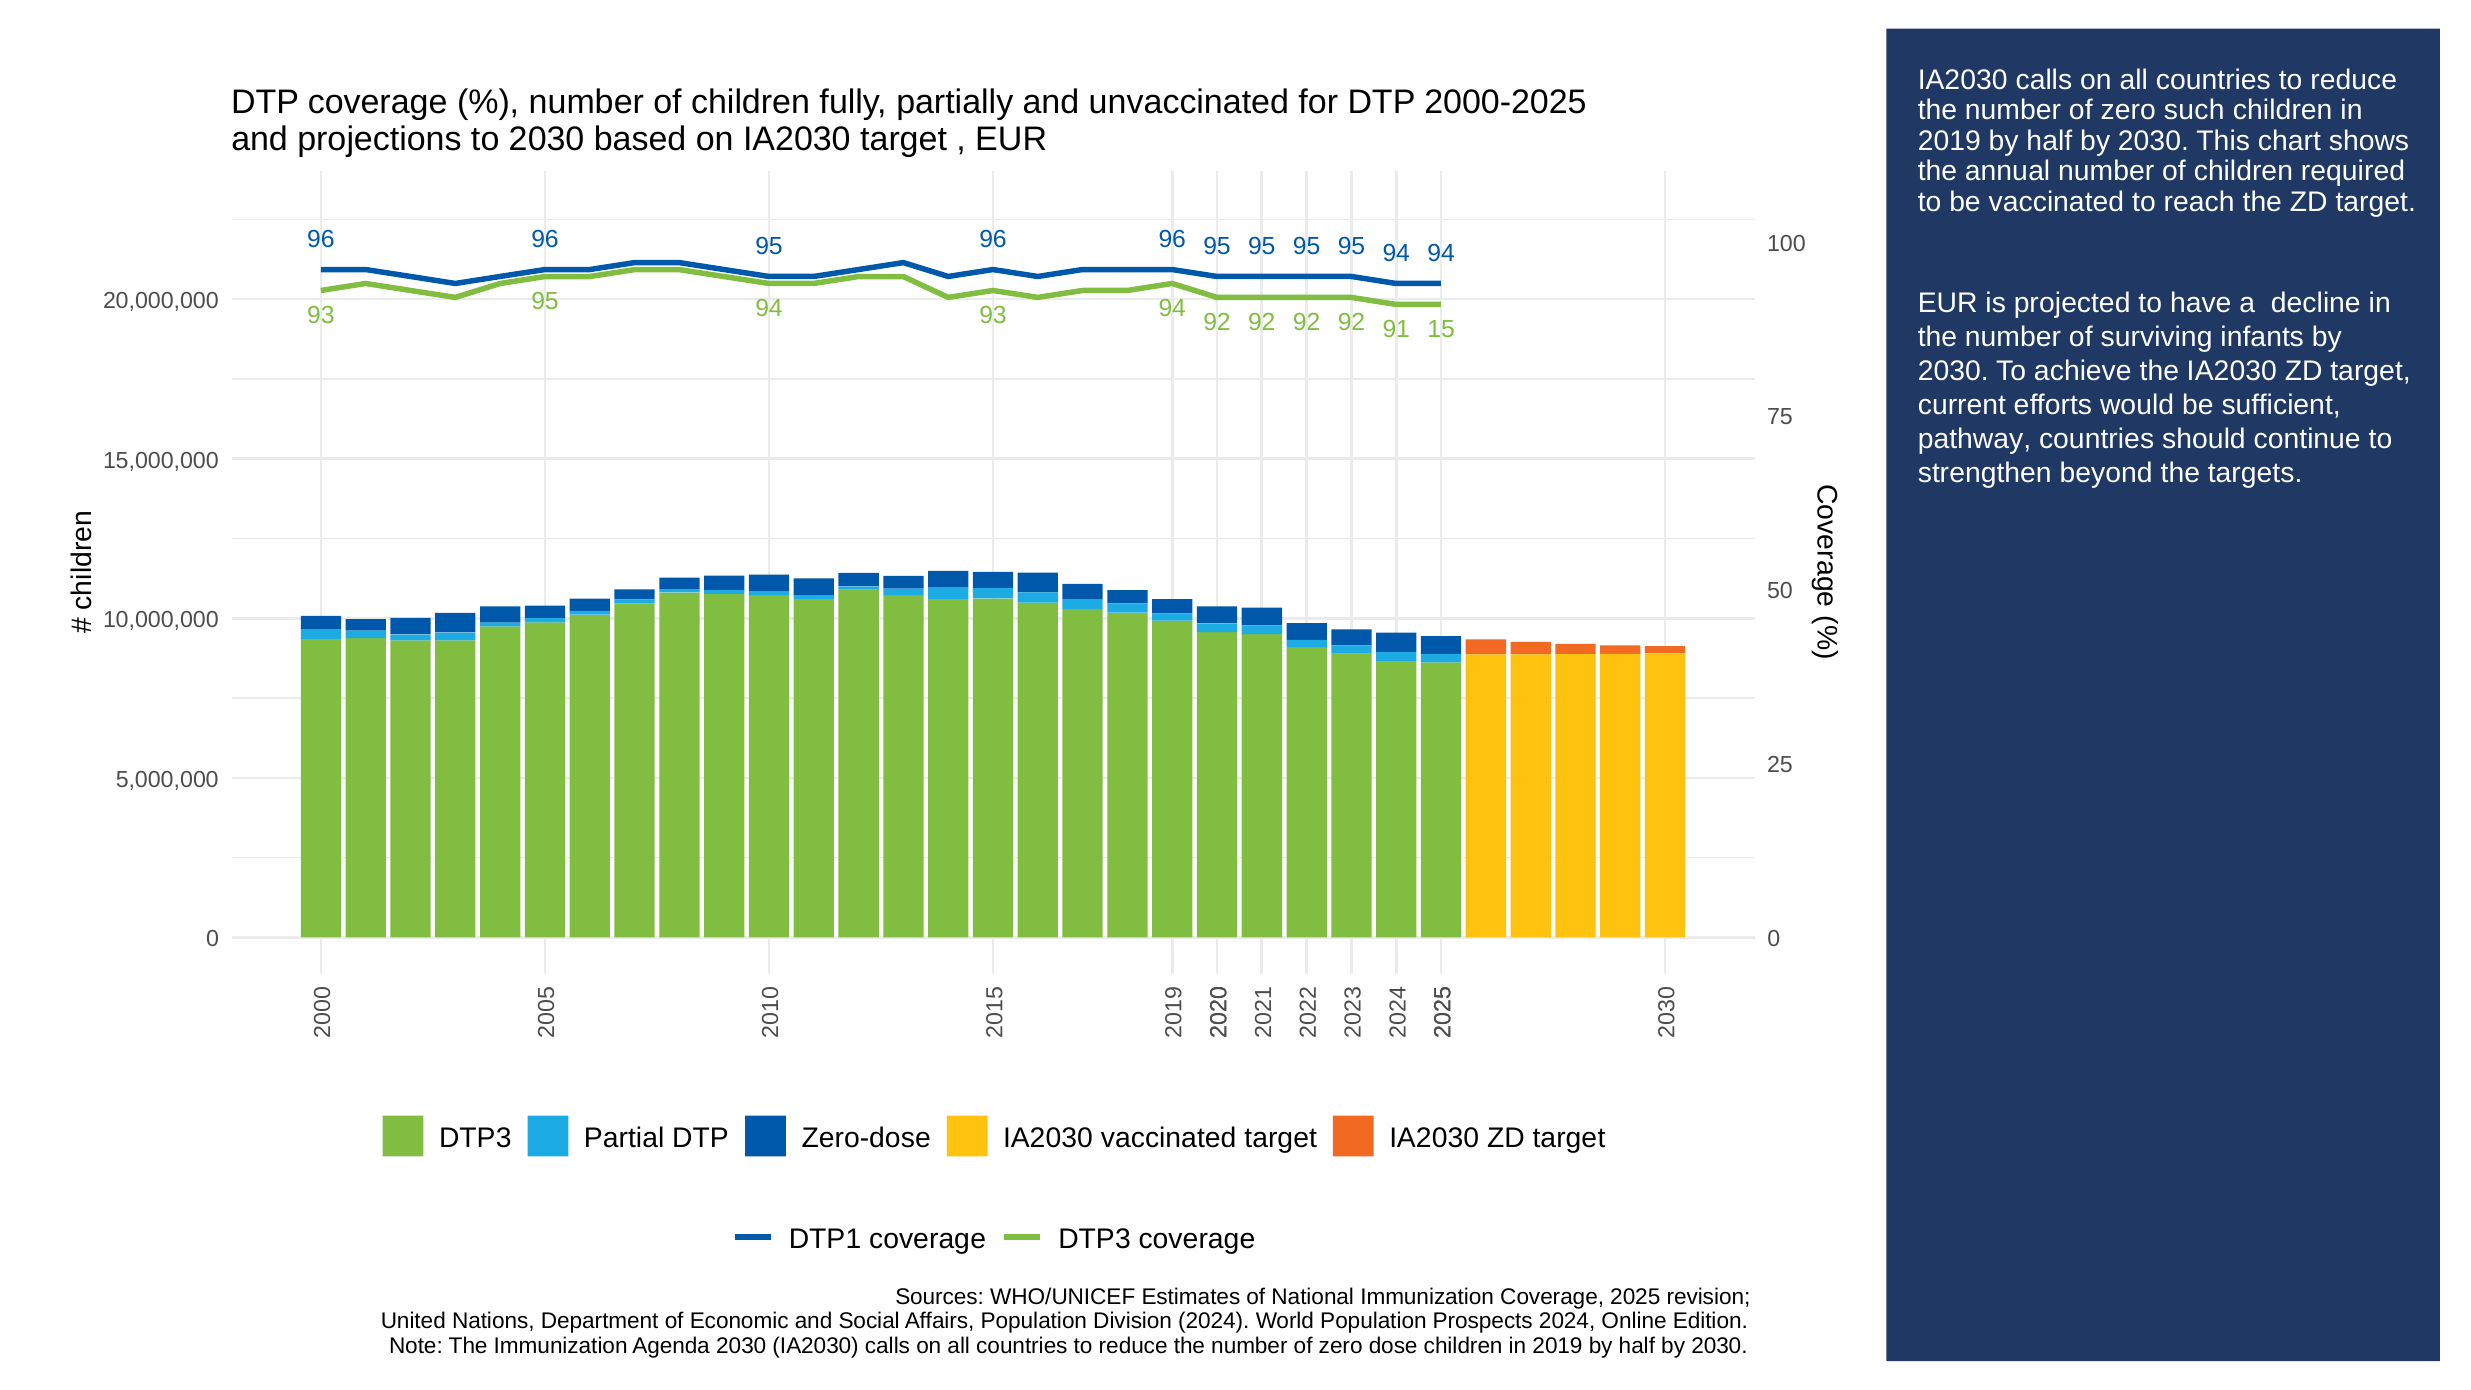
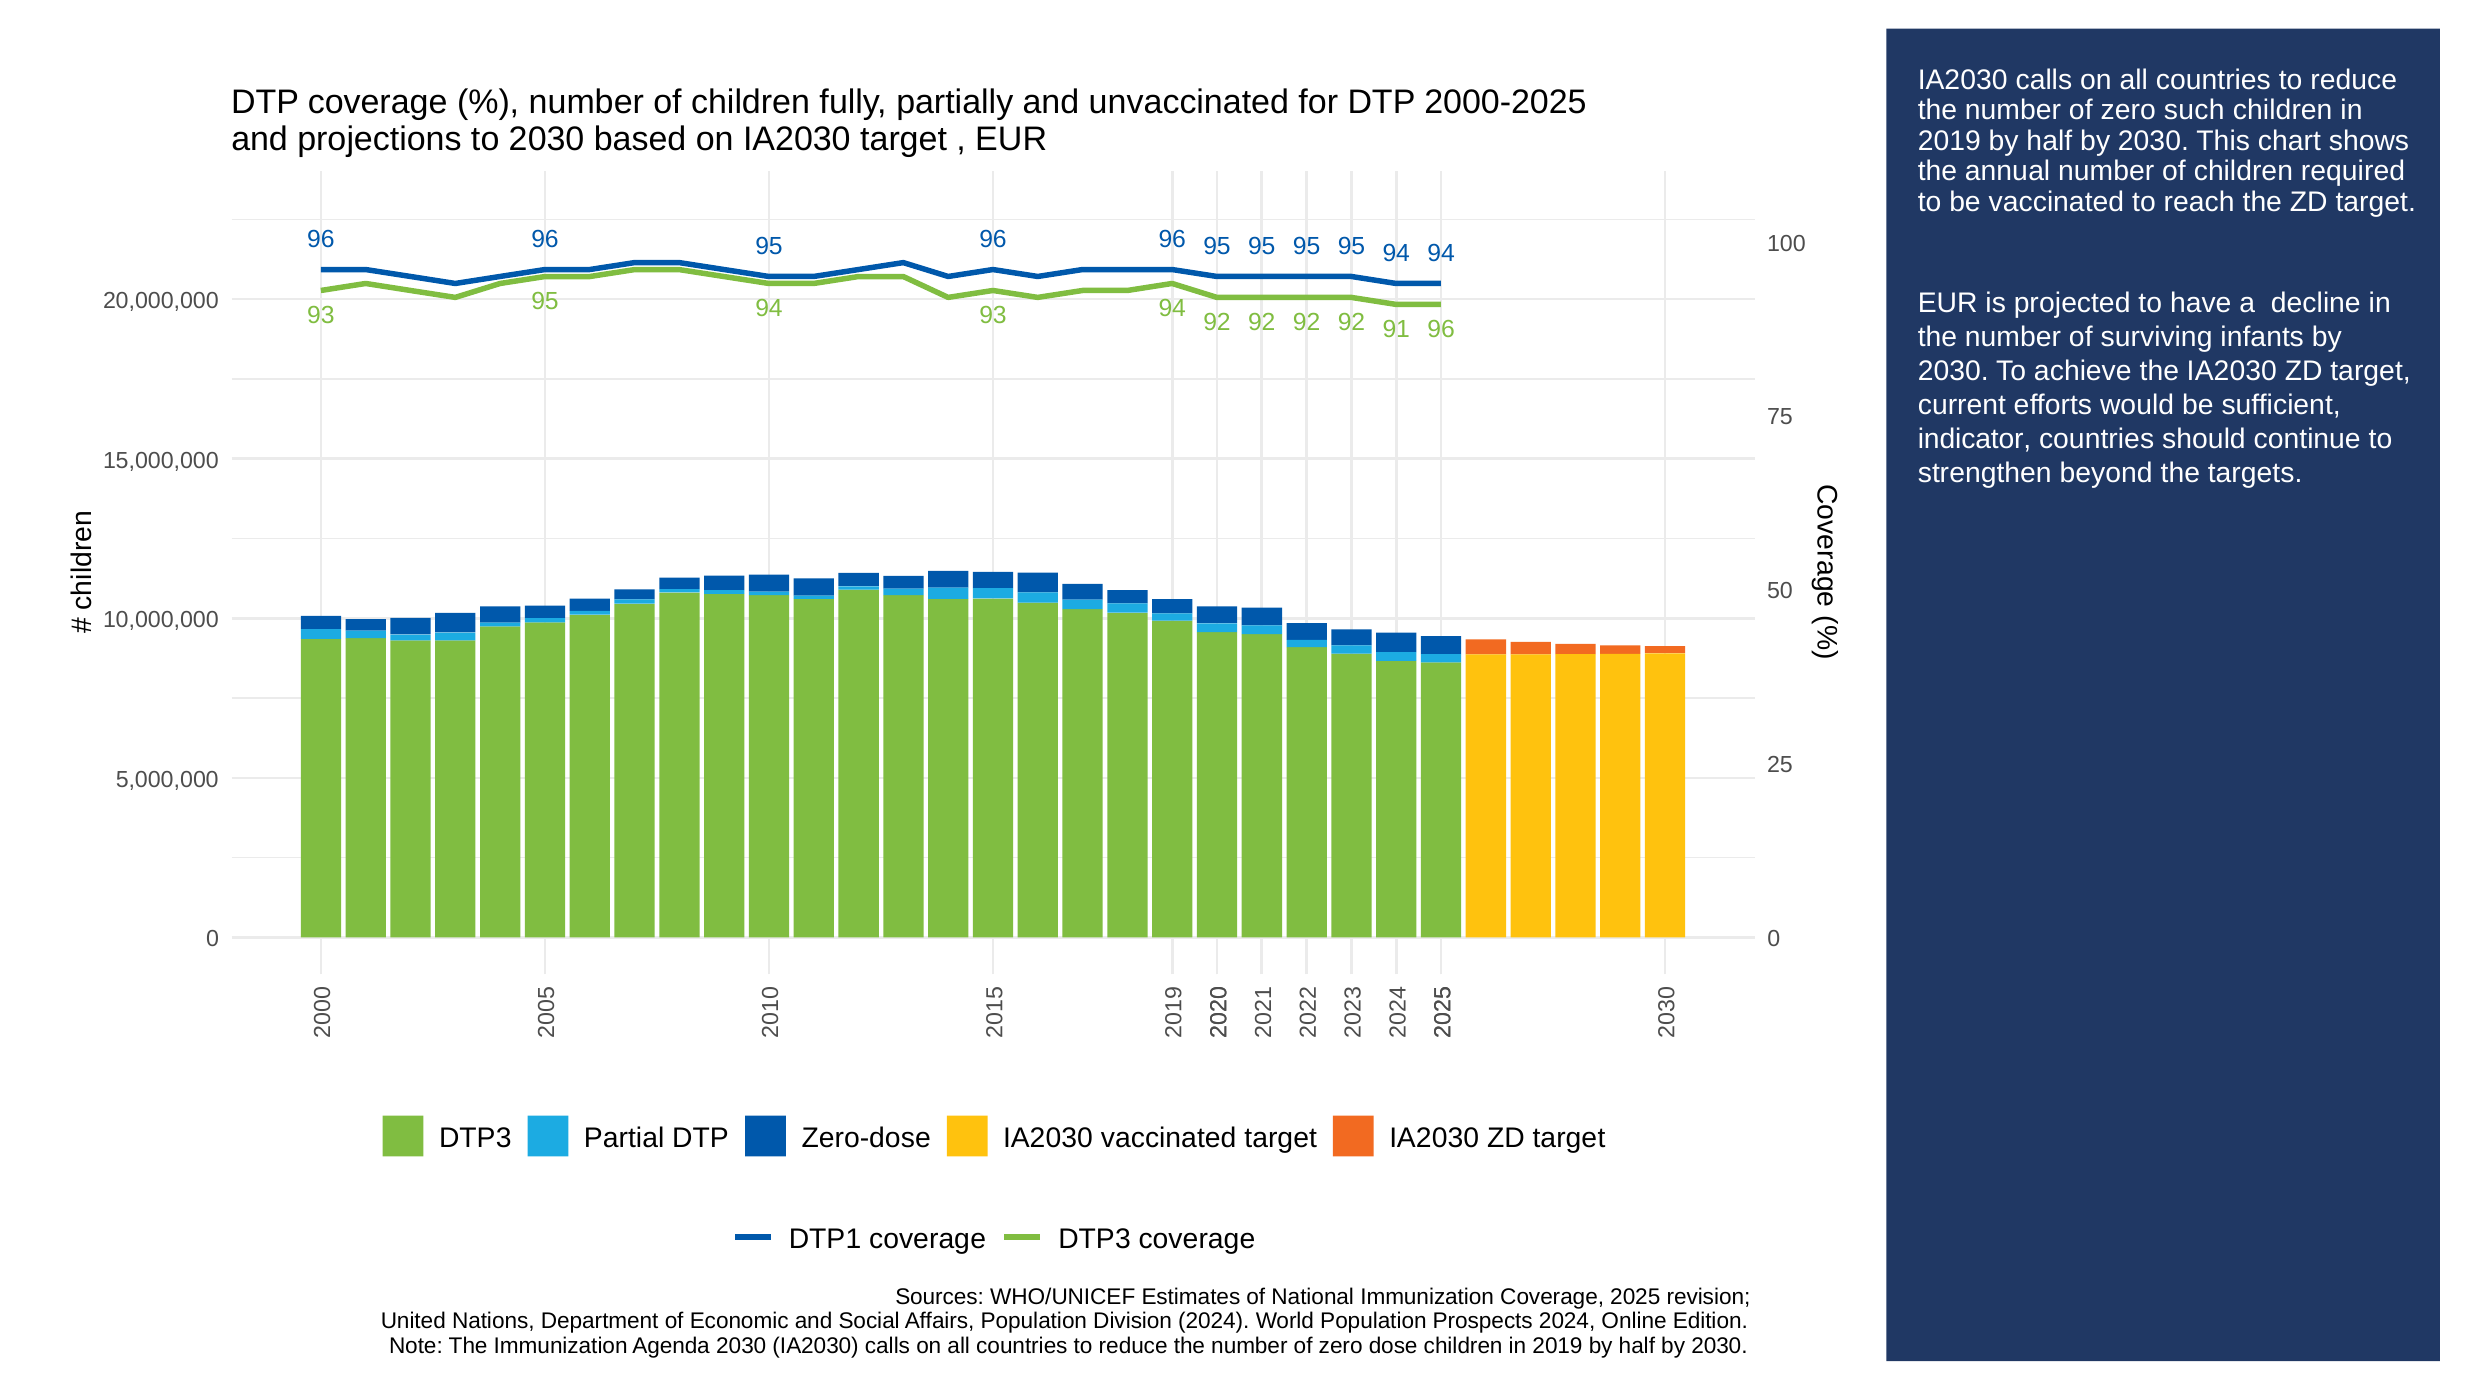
91 15: 15 -> 96
pathway: pathway -> indicator
